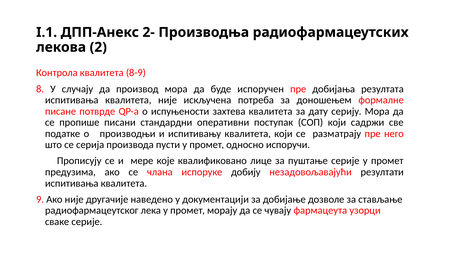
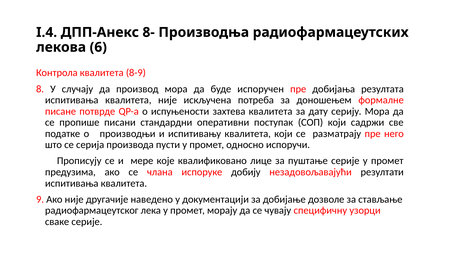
I.1: I.1 -> I.4
2-: 2- -> 8-
2: 2 -> 6
фармацеута: фармацеута -> специфичну
